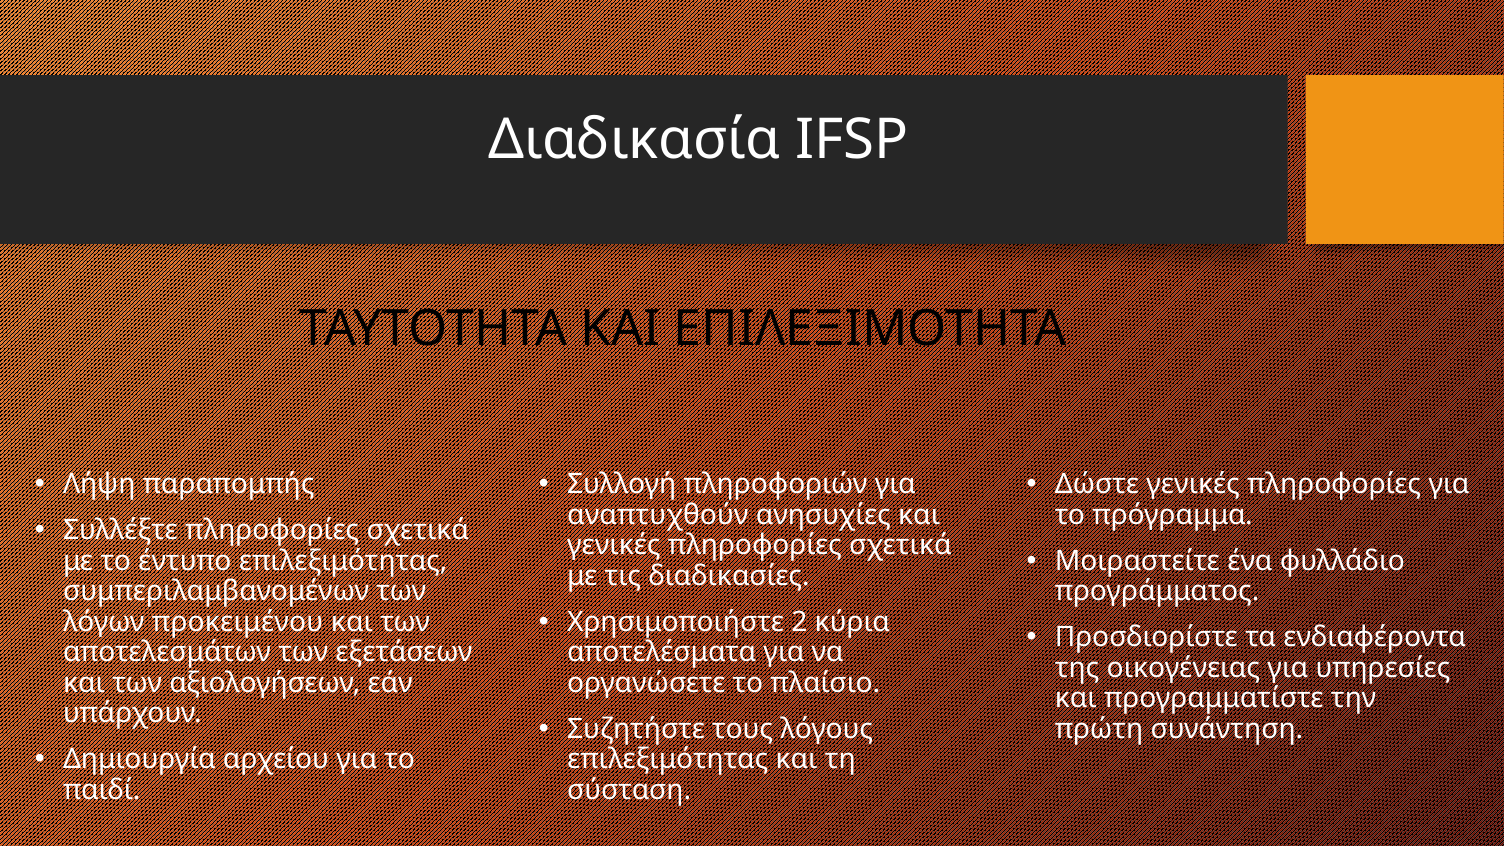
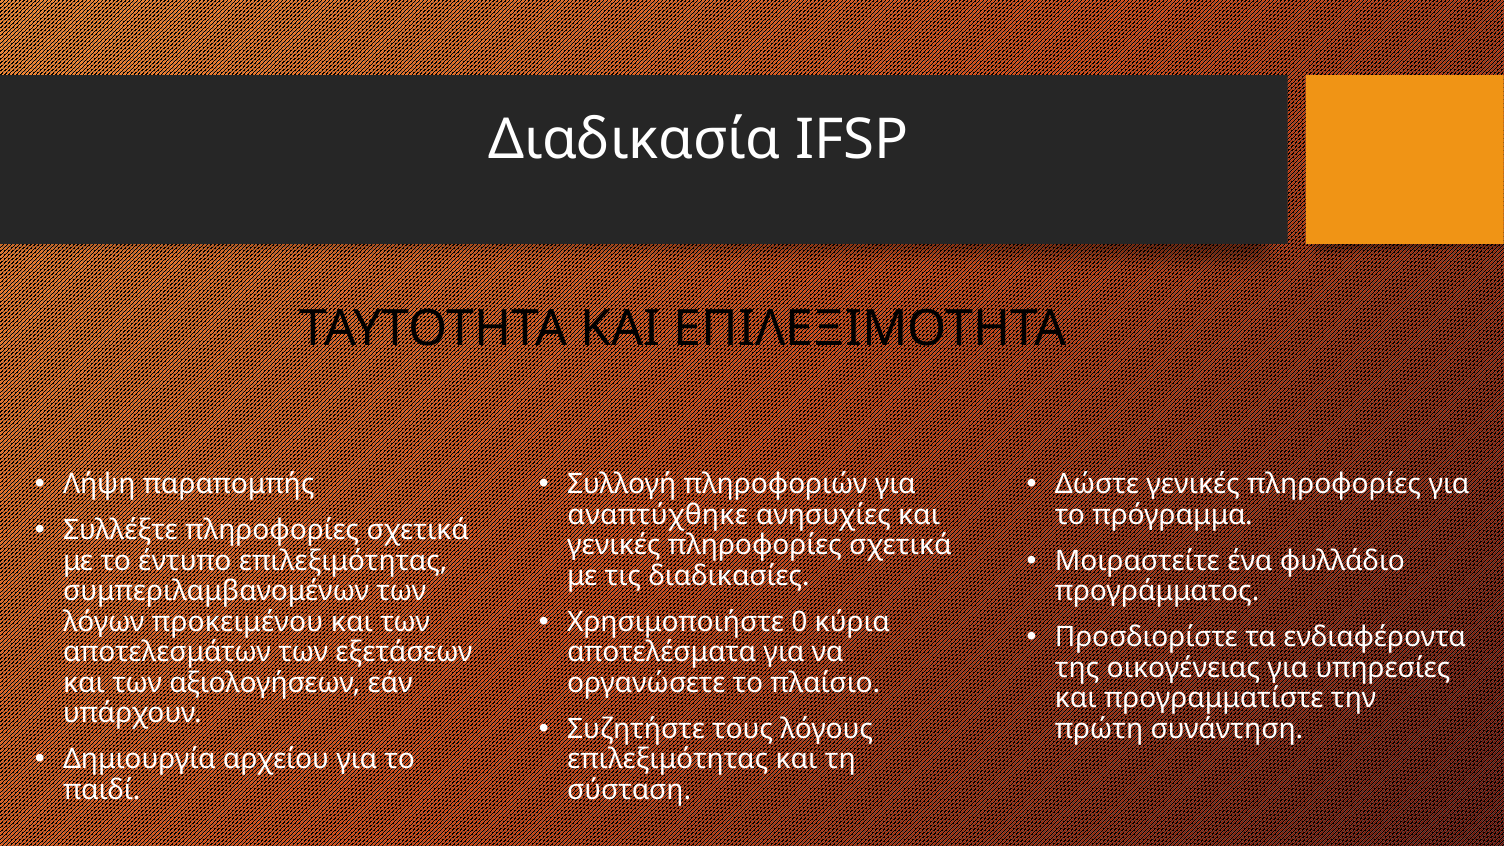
αναπτυχθούν: αναπτυχθούν -> αναπτύχθηκε
2: 2 -> 0
